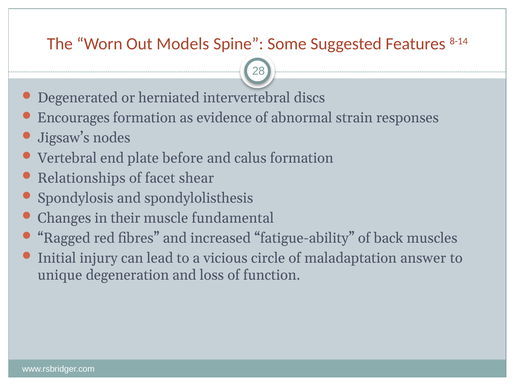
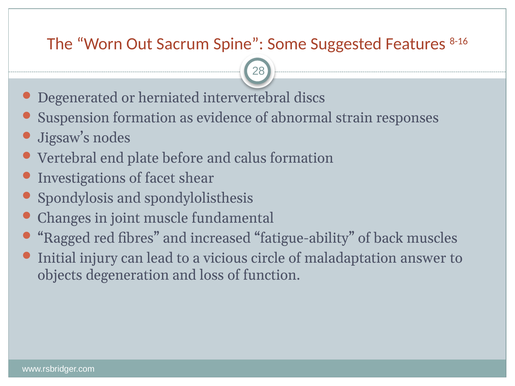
Models: Models -> Sacrum
8-14: 8-14 -> 8-16
Encourages: Encourages -> Suspension
Relationships: Relationships -> Investigations
their: their -> joint
unique: unique -> objects
